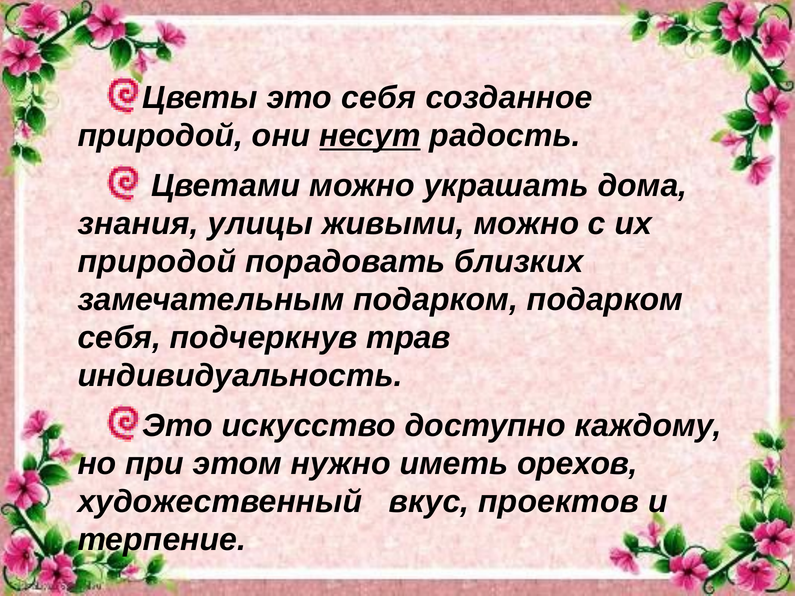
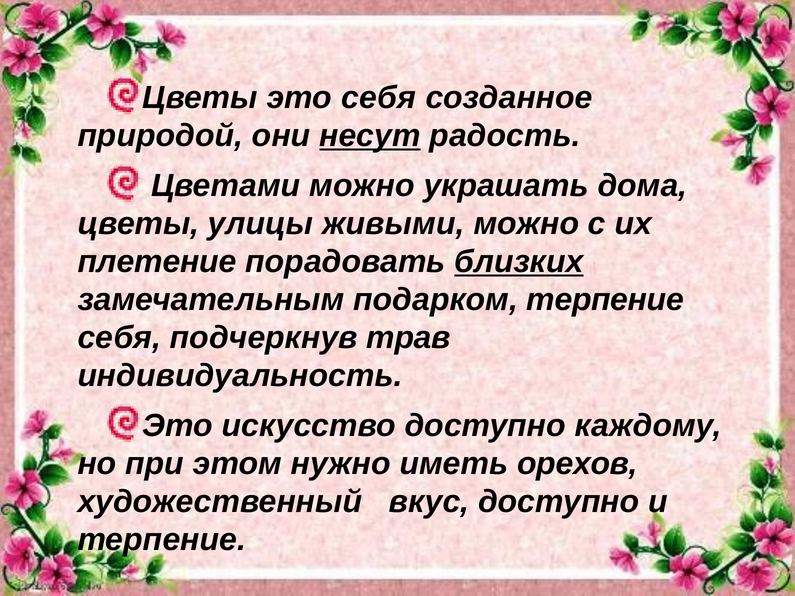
знания at (138, 224): знания -> цветы
природой at (157, 262): природой -> плетение
близких underline: none -> present
подарком подарком: подарком -> терпение
вкус проектов: проектов -> доступно
